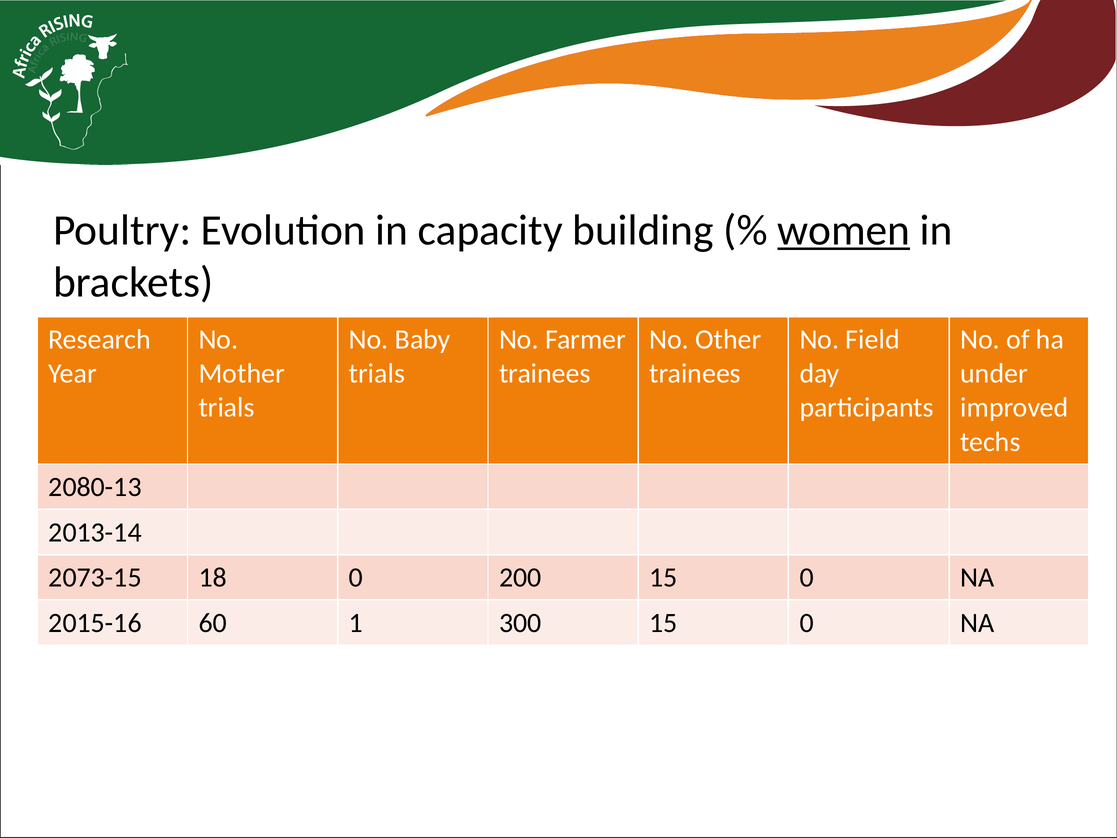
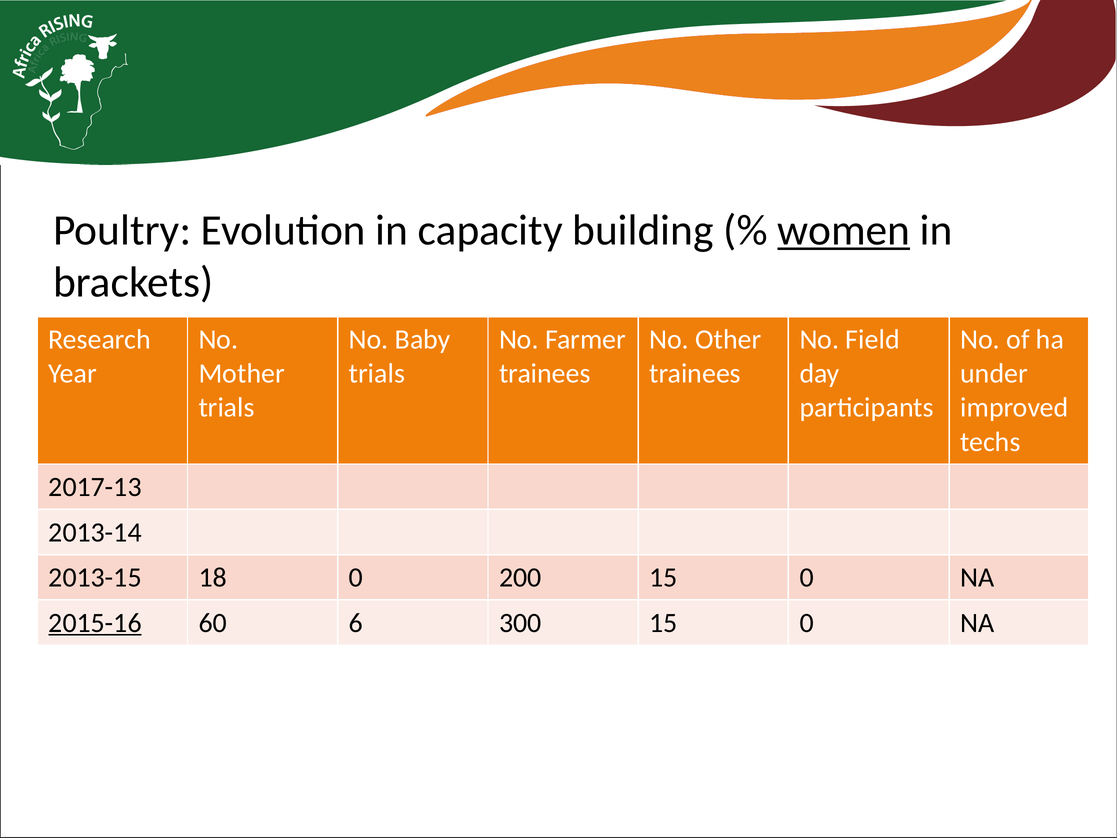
2080-13: 2080-13 -> 2017-13
2073-15: 2073-15 -> 2013-15
2015-16 underline: none -> present
1: 1 -> 6
